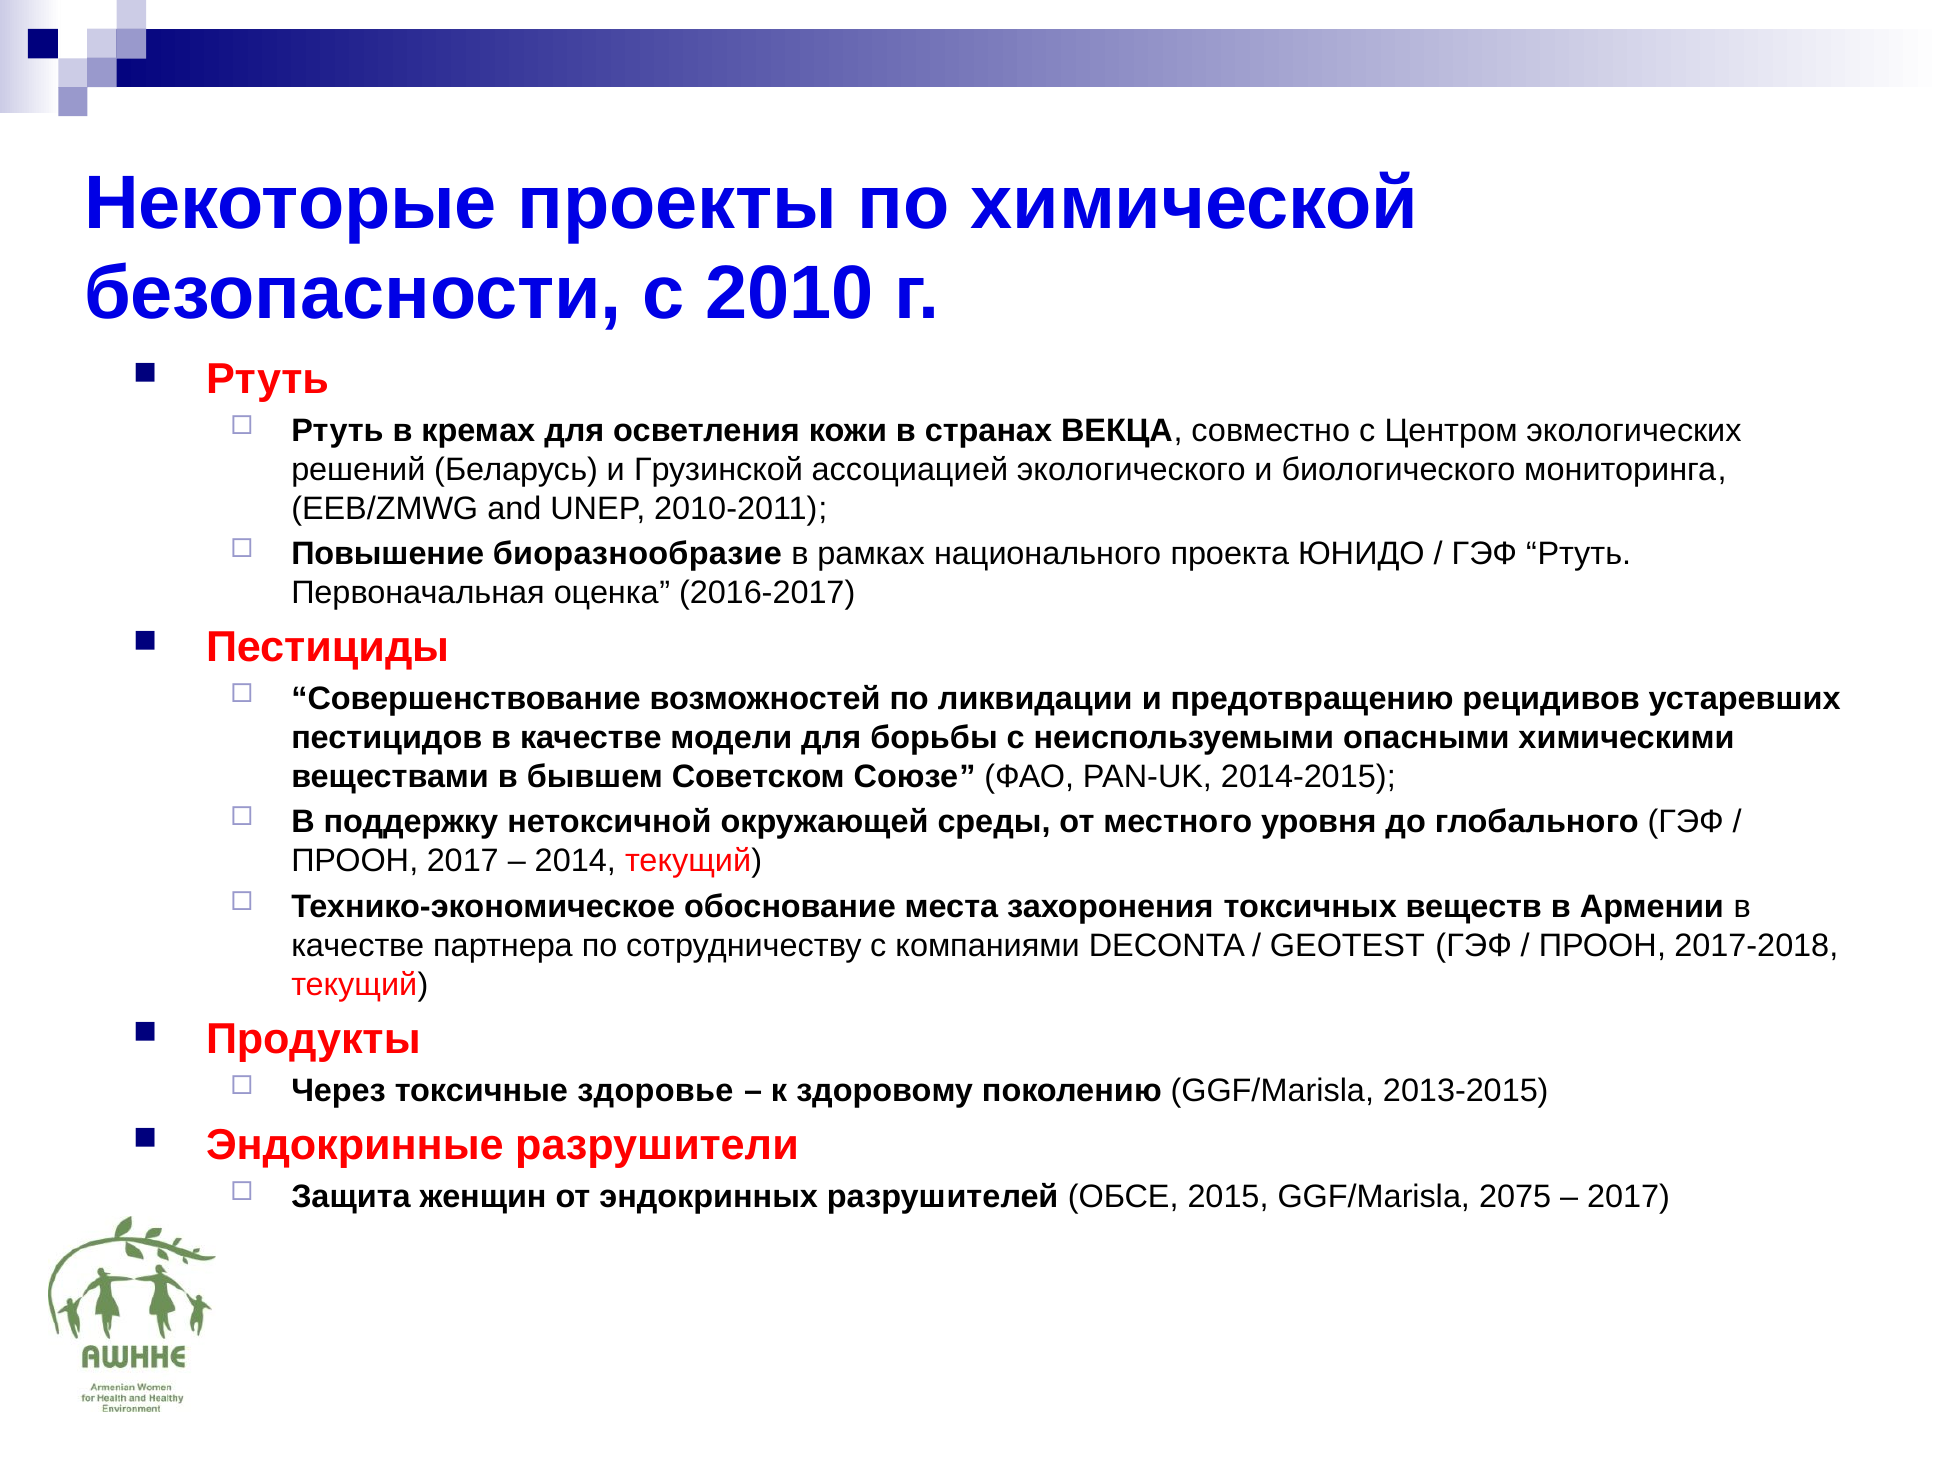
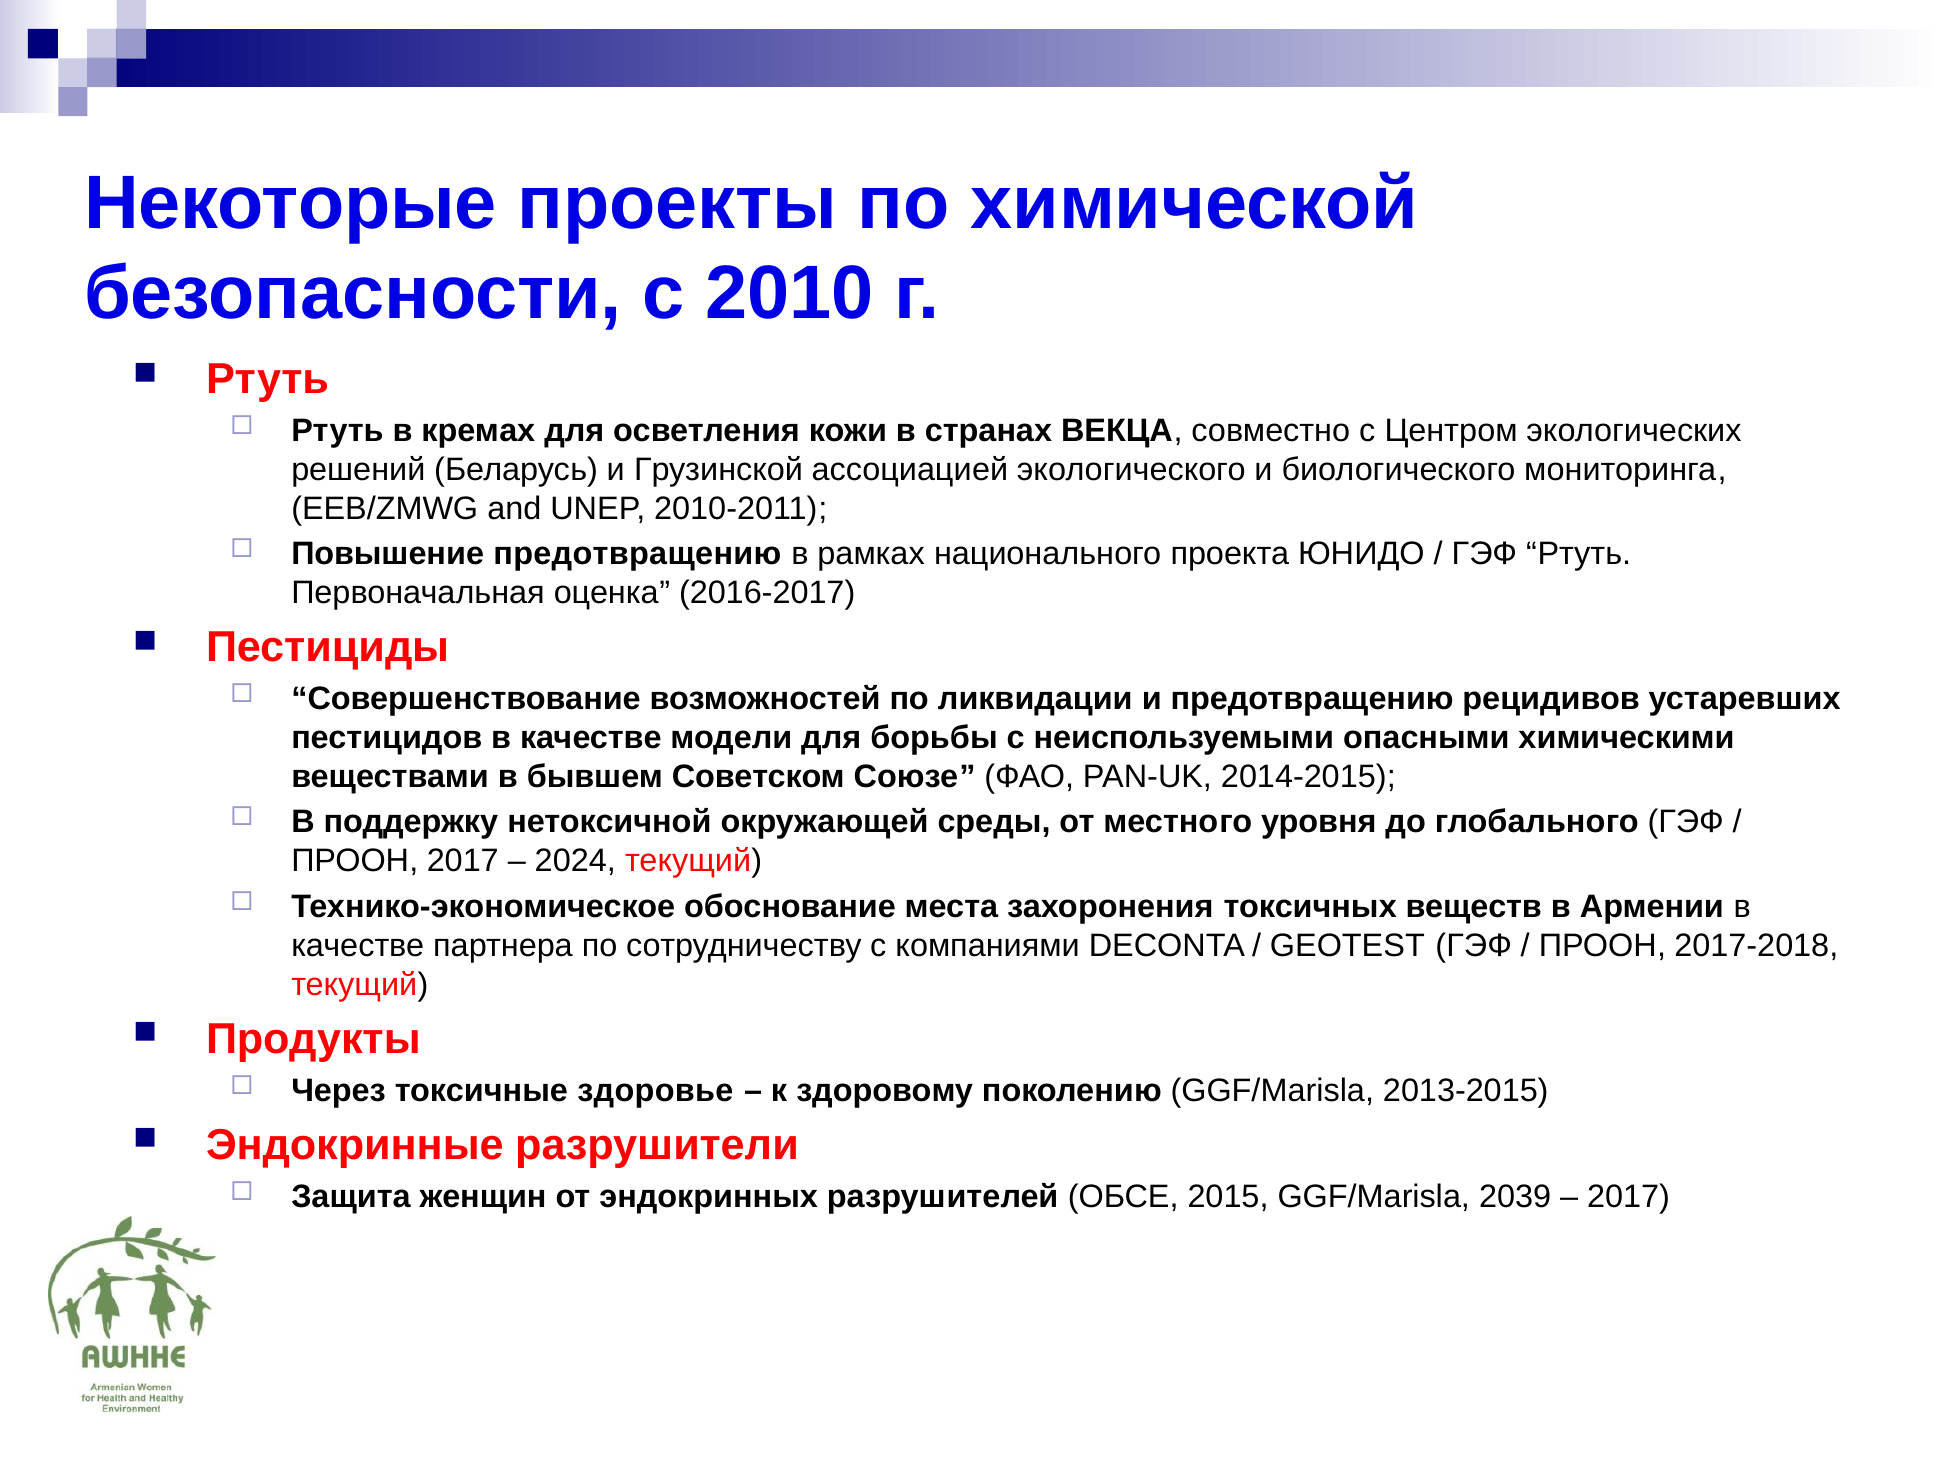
Повышение биоразнообразие: биоразнообразие -> предотвращению
2014: 2014 -> 2024
2075: 2075 -> 2039
